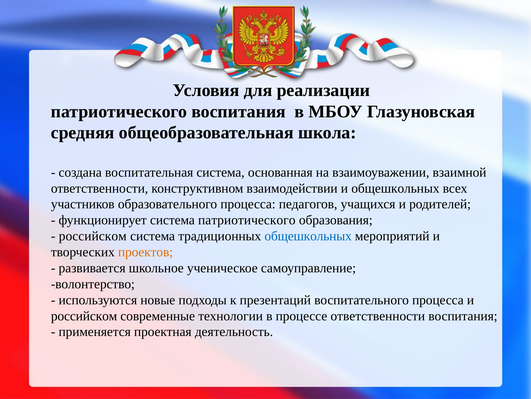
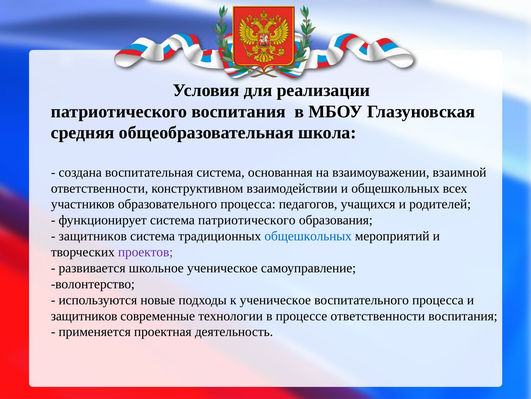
российском at (93, 236): российском -> защитников
проектов colour: orange -> purple
к презентаций: презентаций -> ученическое
российском at (84, 315): российском -> защитников
